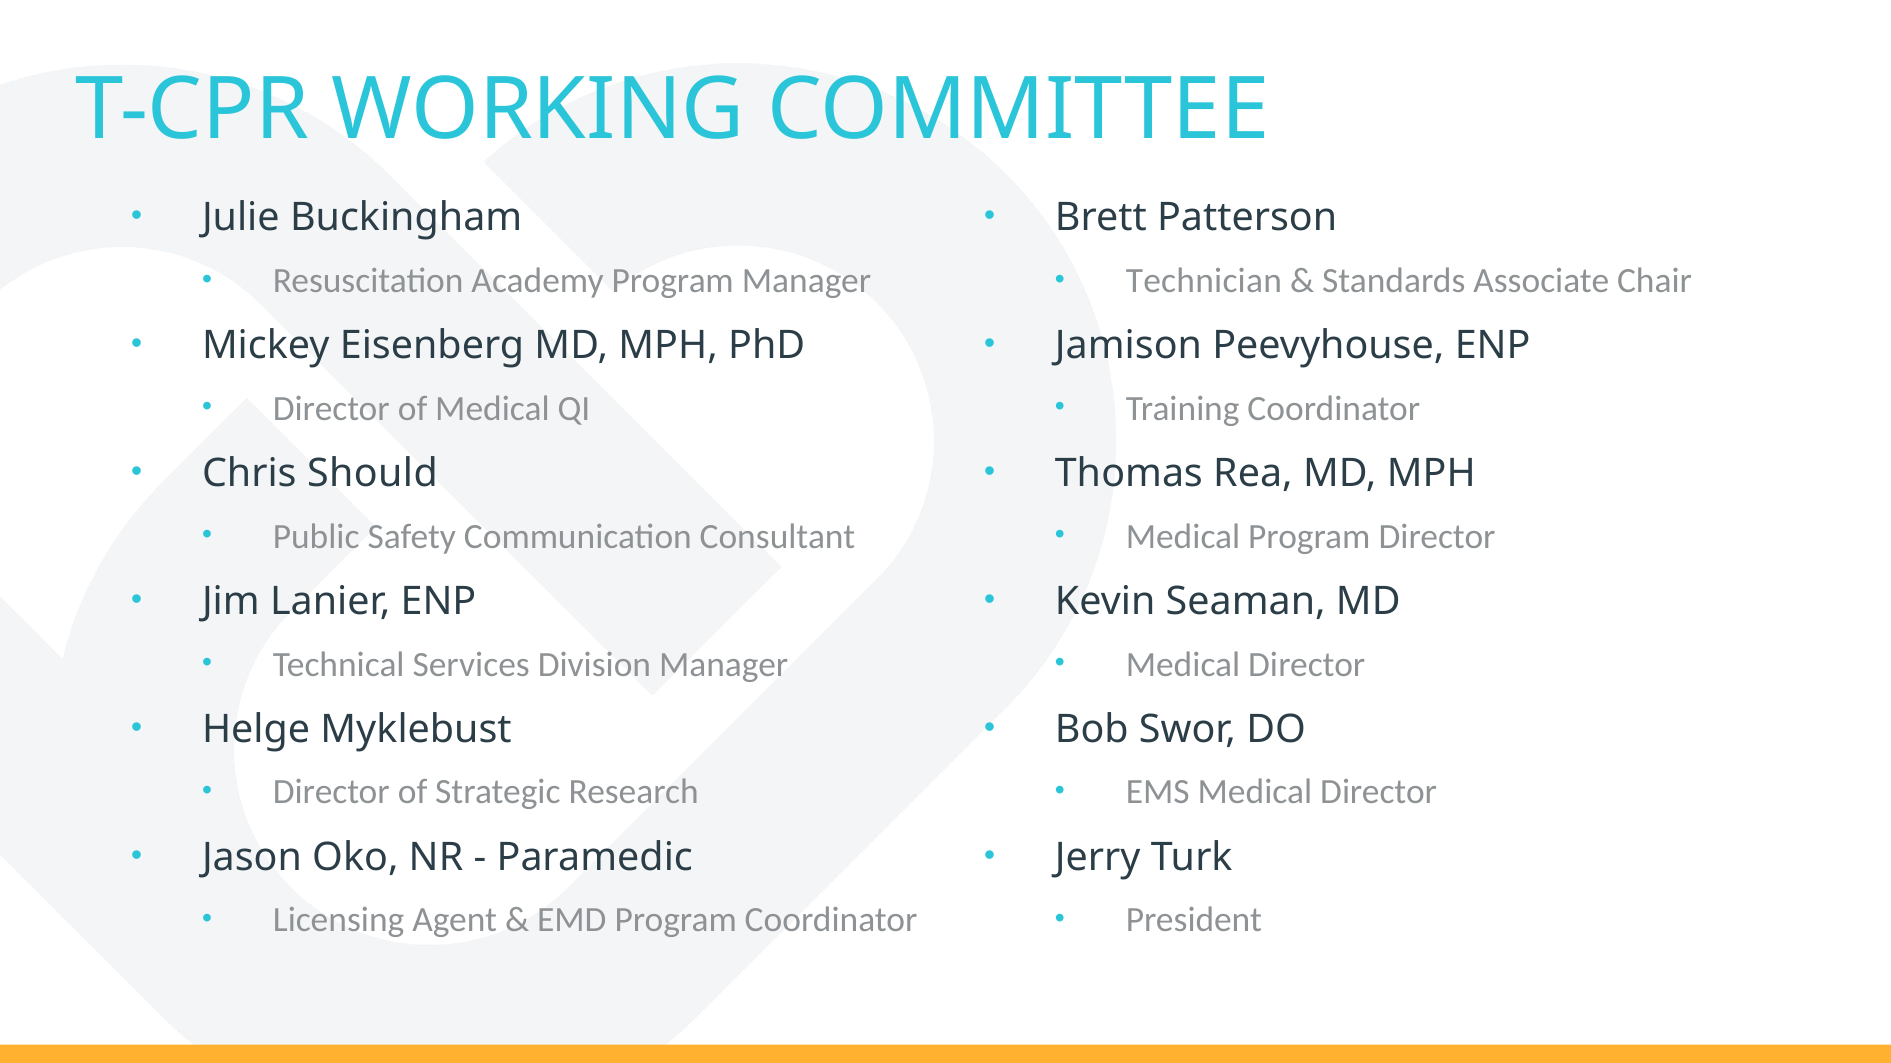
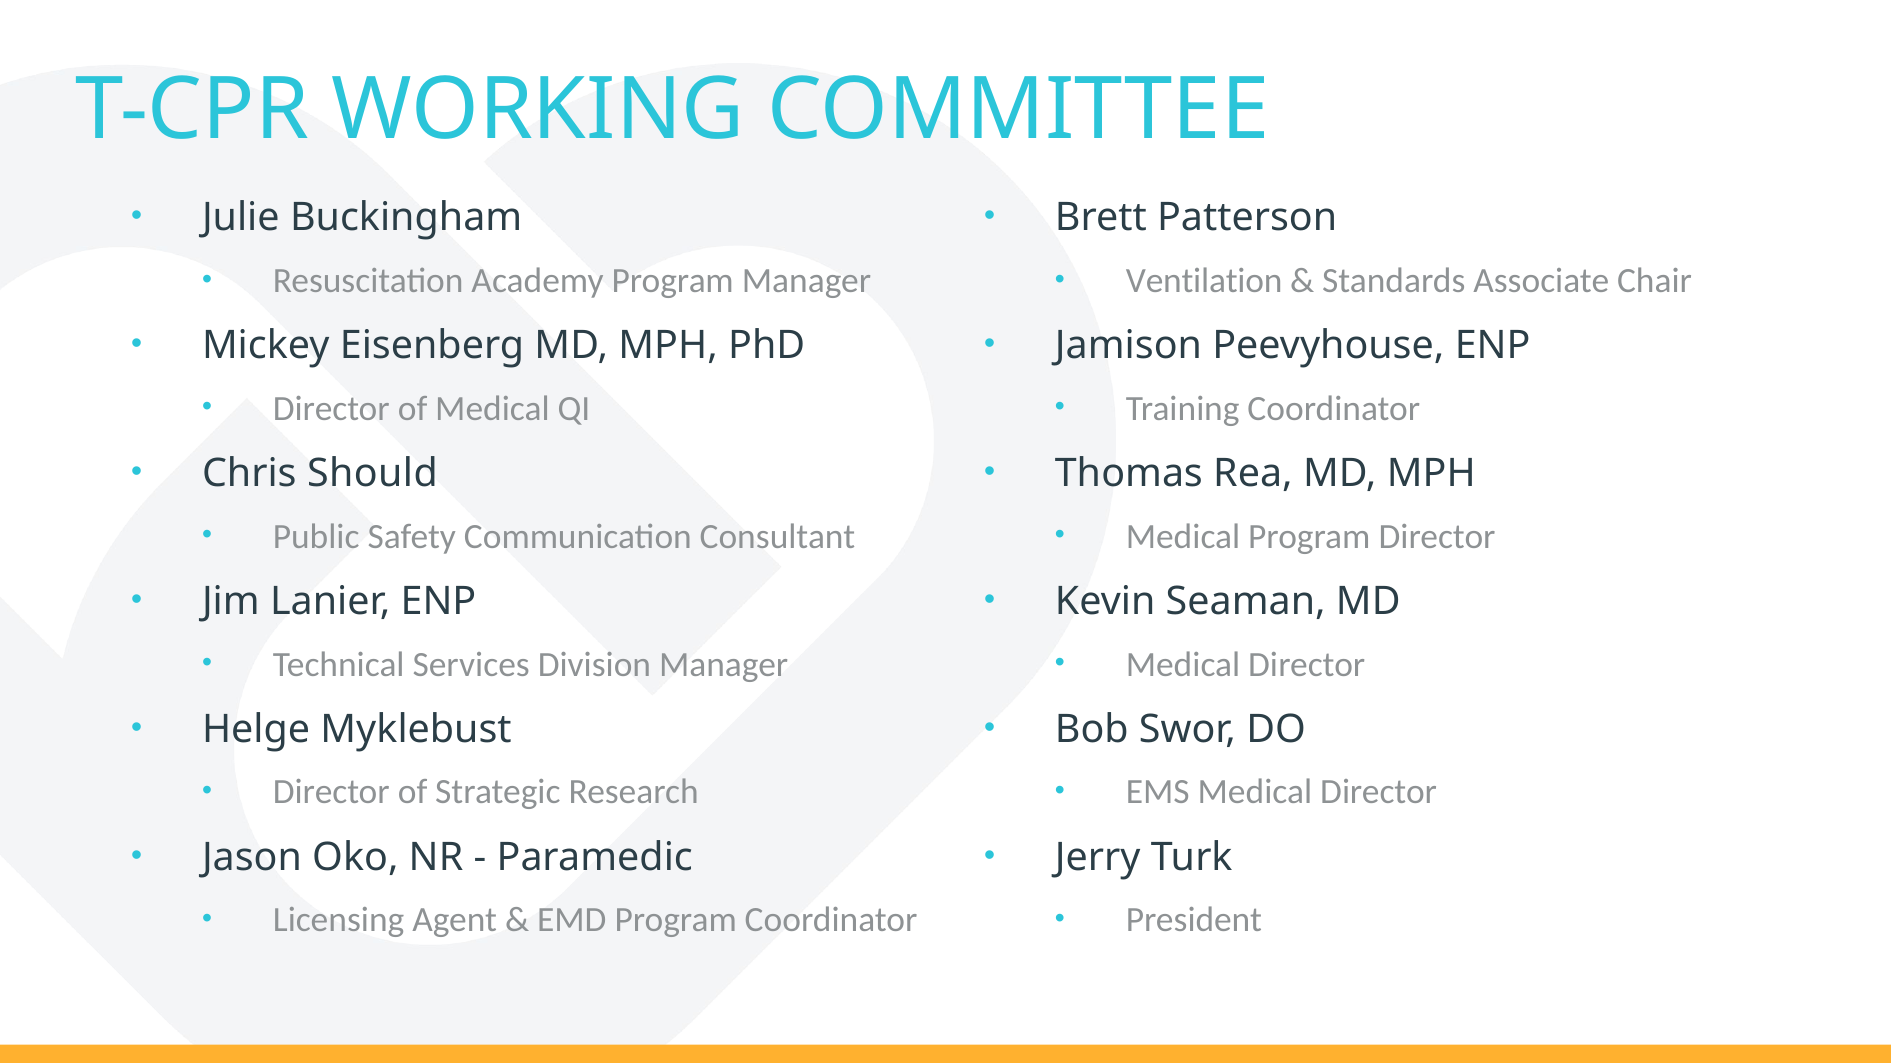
Technician: Technician -> Ventilation
